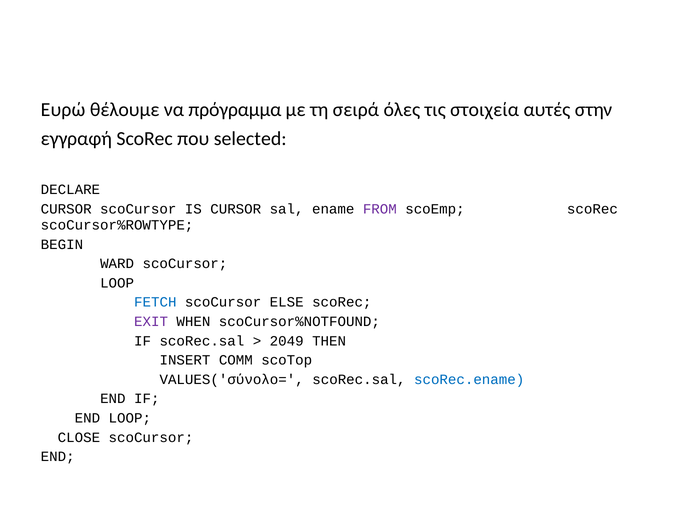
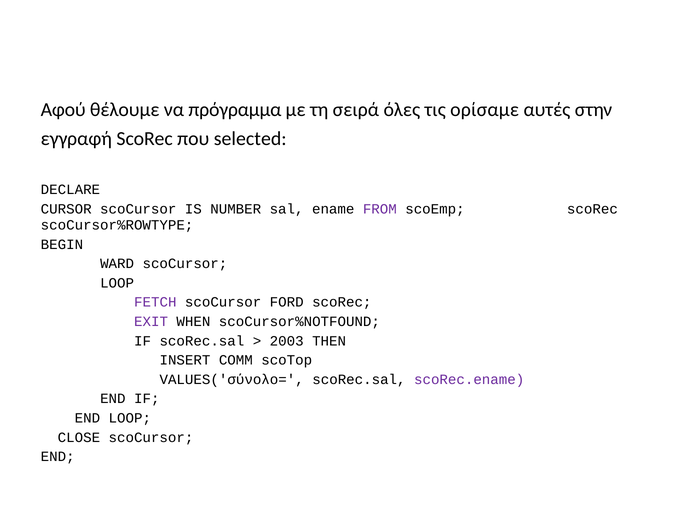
Ευρώ: Ευρώ -> Αφού
στοιχεία: στοιχεία -> ορίσαμε
IS CURSOR: CURSOR -> NUMBER
FETCH colour: blue -> purple
ELSE: ELSE -> FORD
2049: 2049 -> 2003
scoRec.ename colour: blue -> purple
